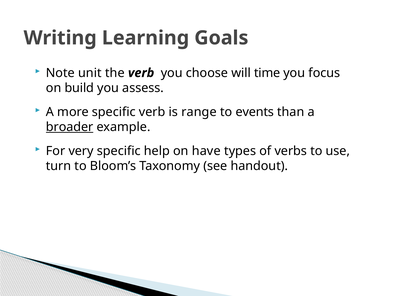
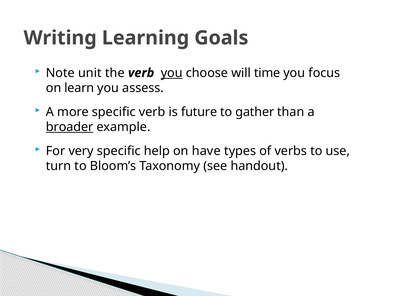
you at (172, 73) underline: none -> present
build: build -> learn
range: range -> future
events: events -> gather
